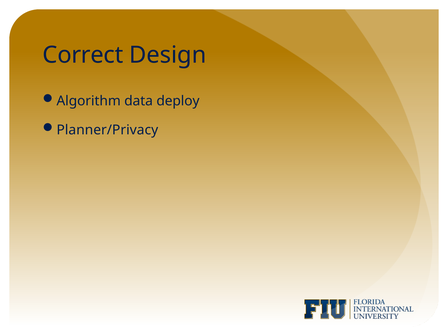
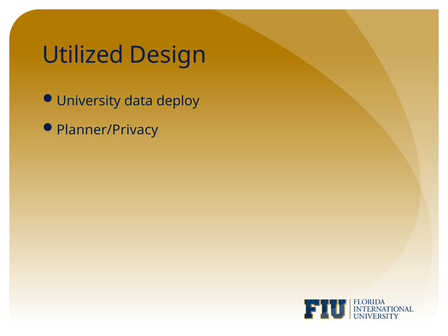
Correct: Correct -> Utilized
Algorithm: Algorithm -> University
